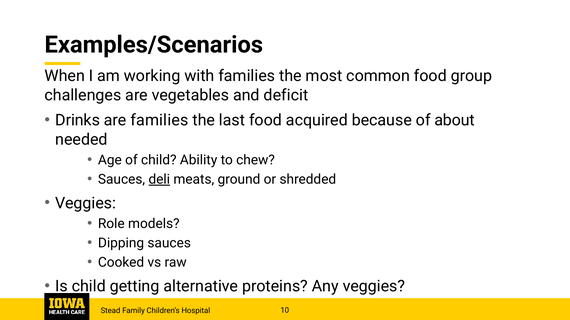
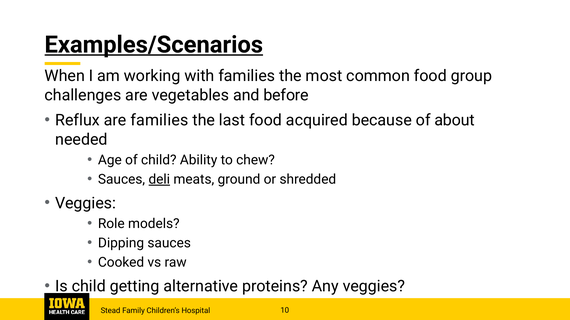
Examples/Scenarios underline: none -> present
deficit: deficit -> before
Drinks: Drinks -> Reflux
